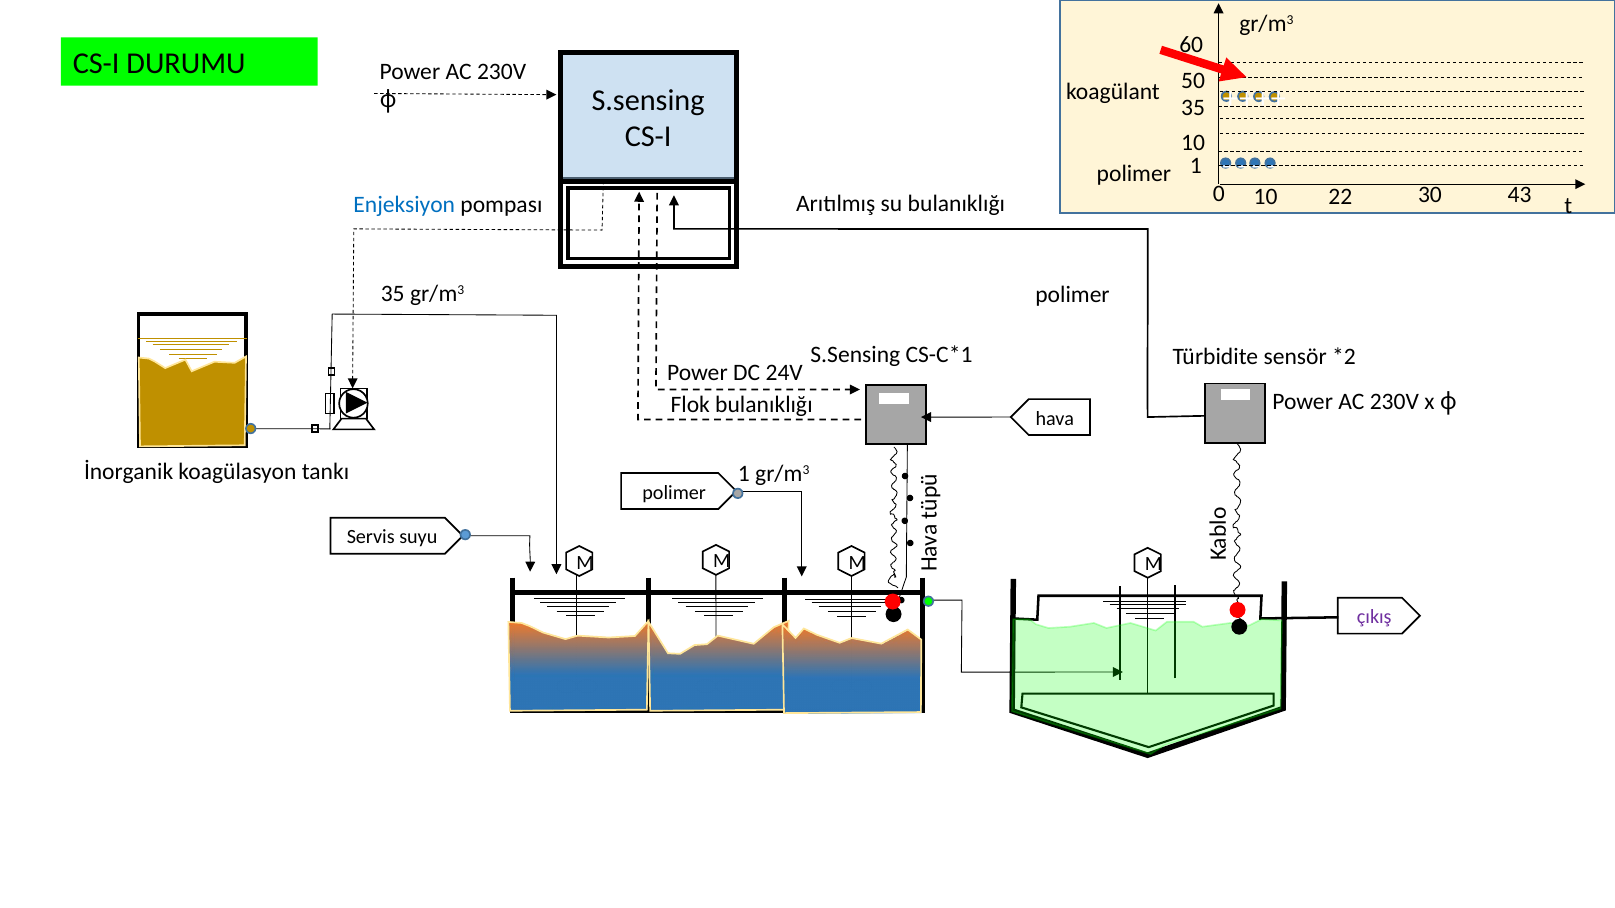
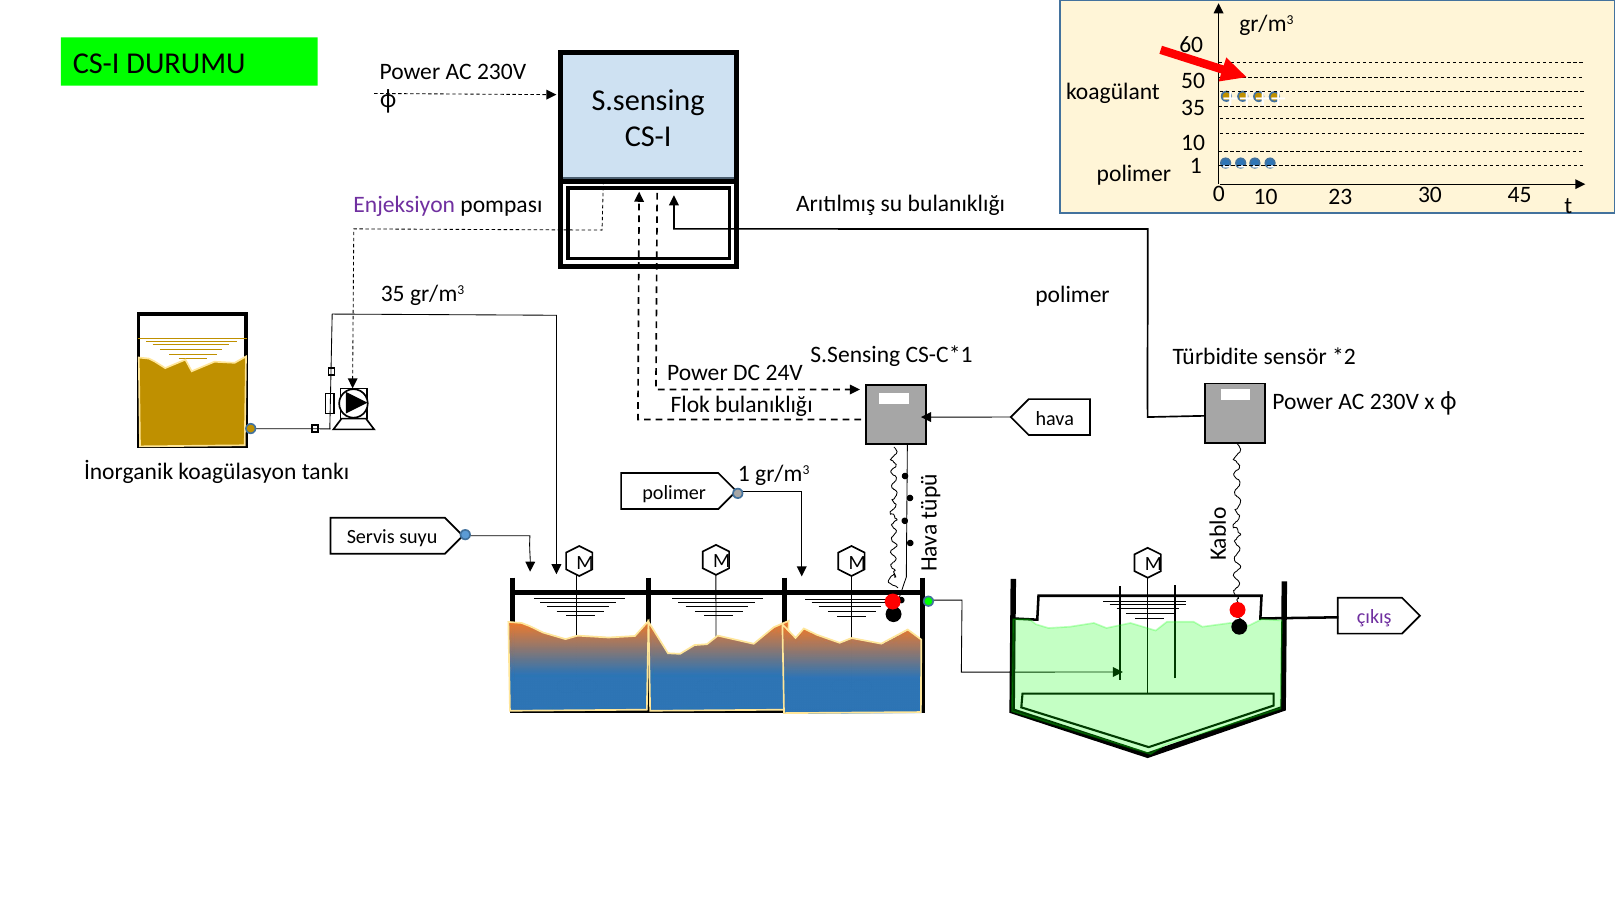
22: 22 -> 23
43: 43 -> 45
Enjeksiyon colour: blue -> purple
